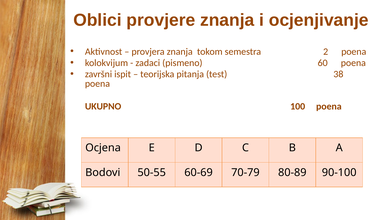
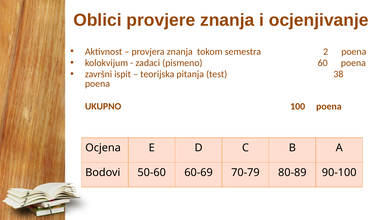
50-55: 50-55 -> 50-60
